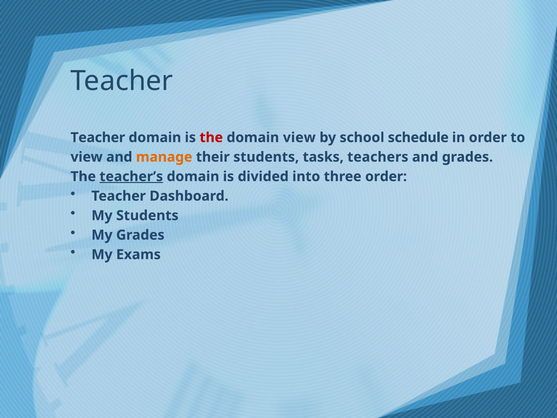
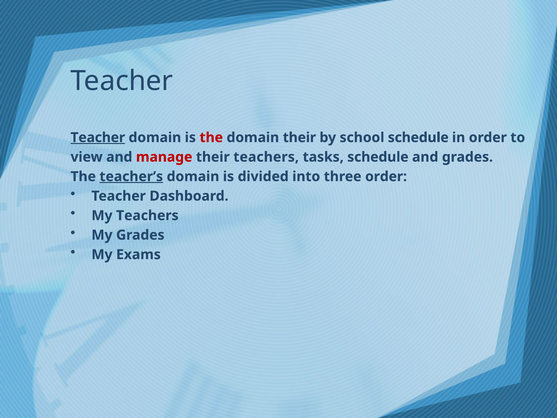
Teacher at (98, 137) underline: none -> present
domain view: view -> their
manage colour: orange -> red
their students: students -> teachers
tasks teachers: teachers -> schedule
My Students: Students -> Teachers
